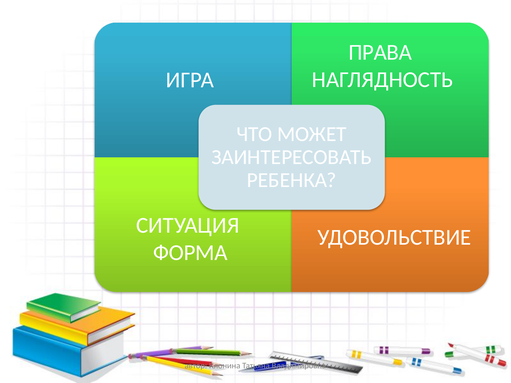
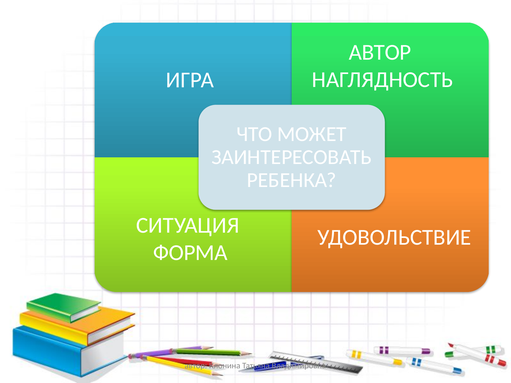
ПРАВА at (380, 52): ПРАВА -> АВТОР
